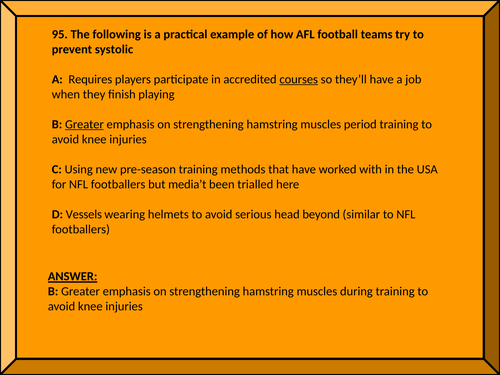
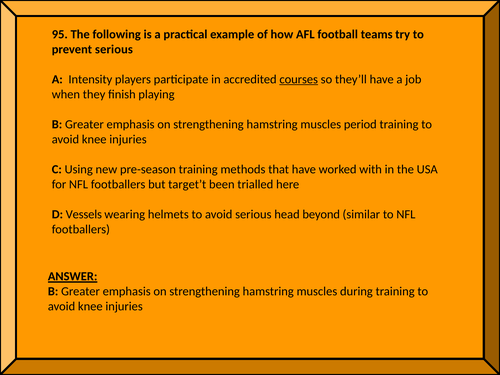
prevent systolic: systolic -> serious
Requires: Requires -> Intensity
Greater at (84, 124) underline: present -> none
media’t: media’t -> target’t
